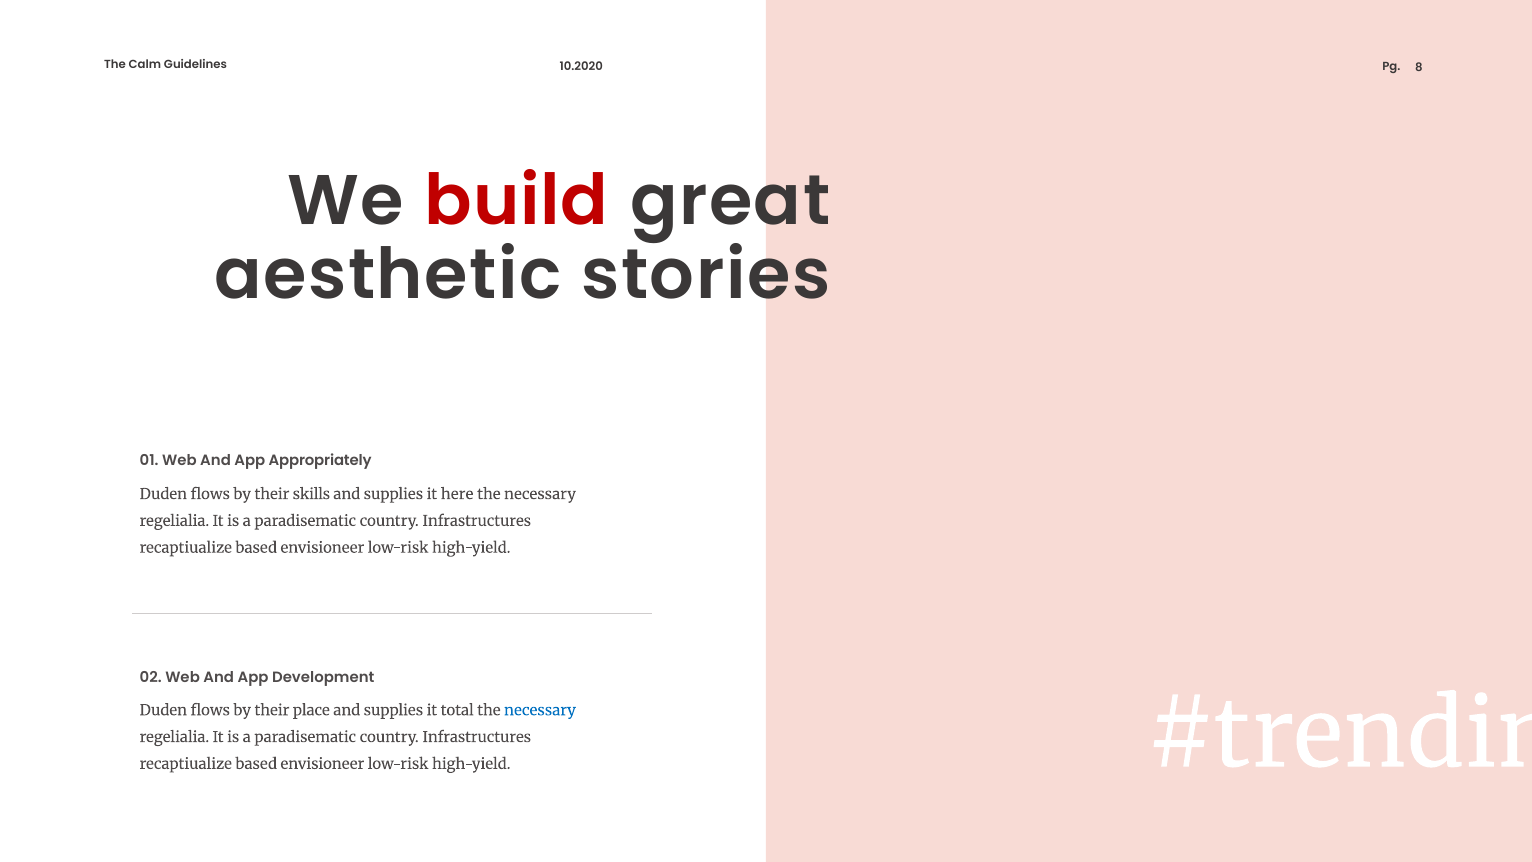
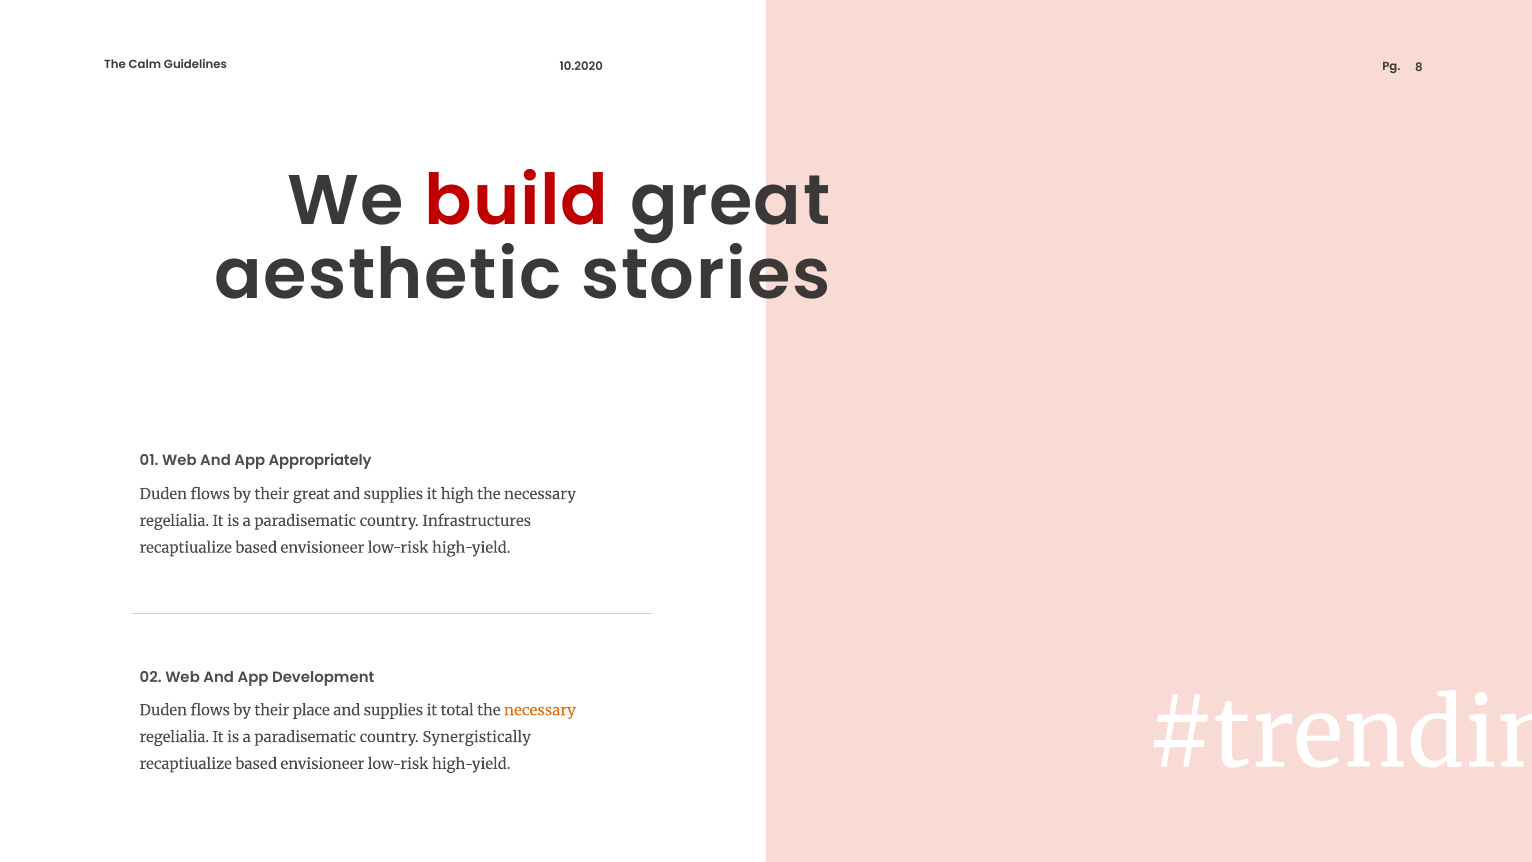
their skills: skills -> great
here: here -> high
necessary at (540, 710) colour: blue -> orange
Infrastructures at (477, 737): Infrastructures -> Synergistically
